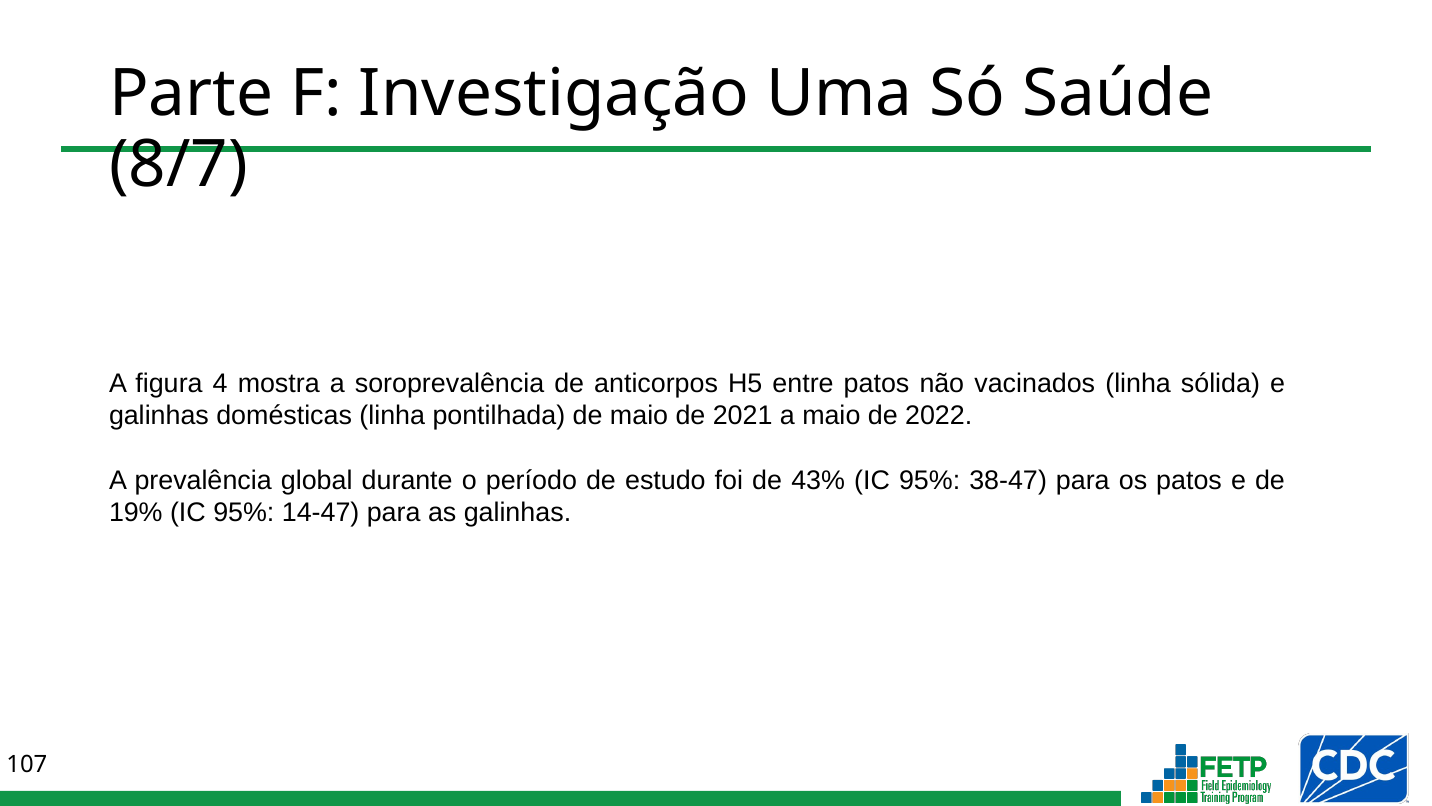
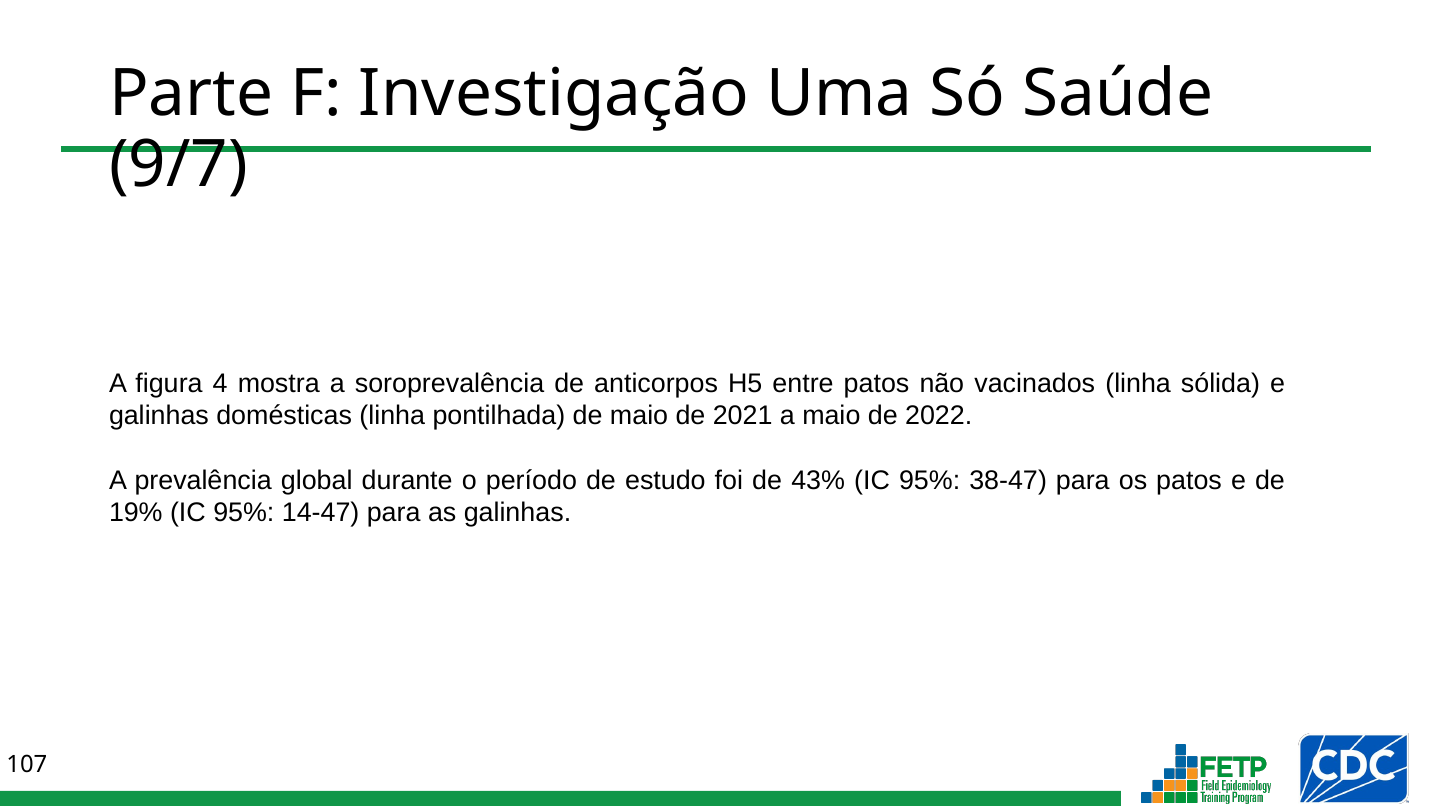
8/7: 8/7 -> 9/7
